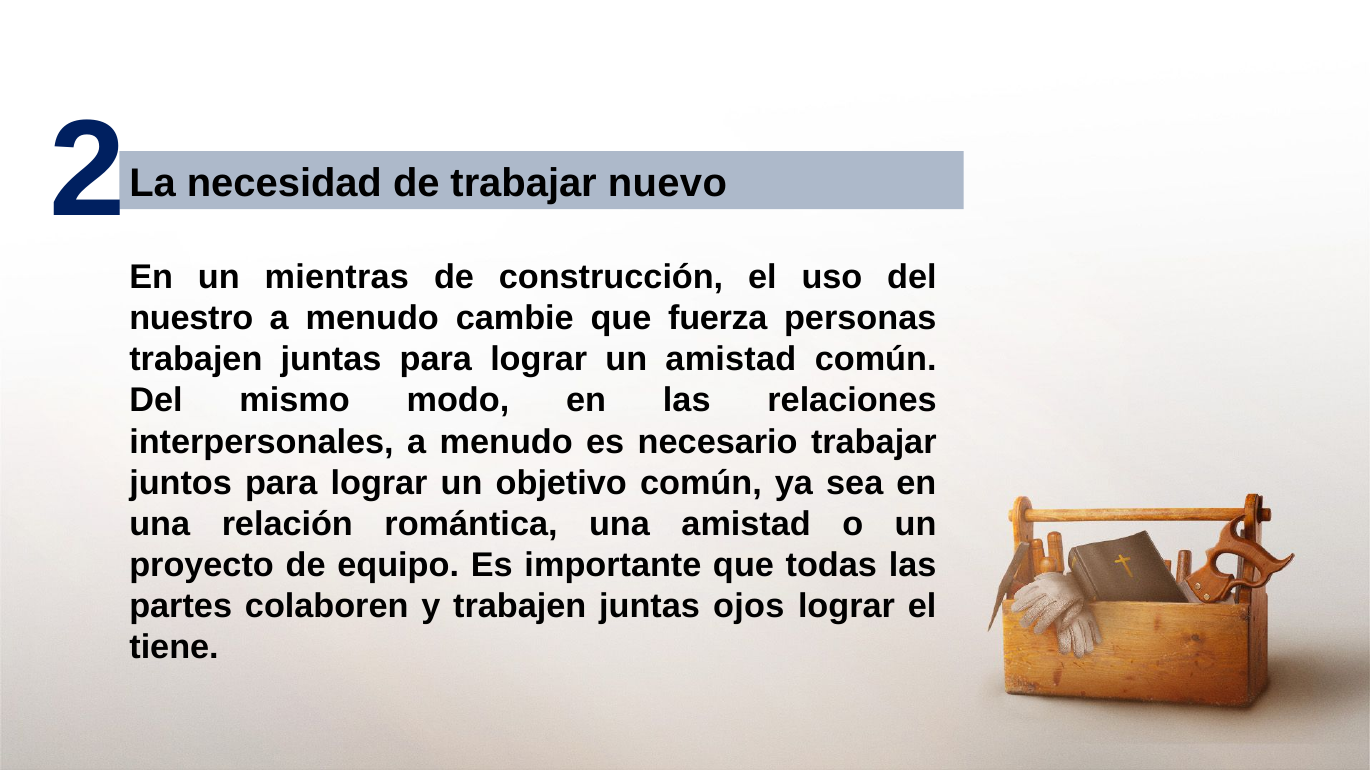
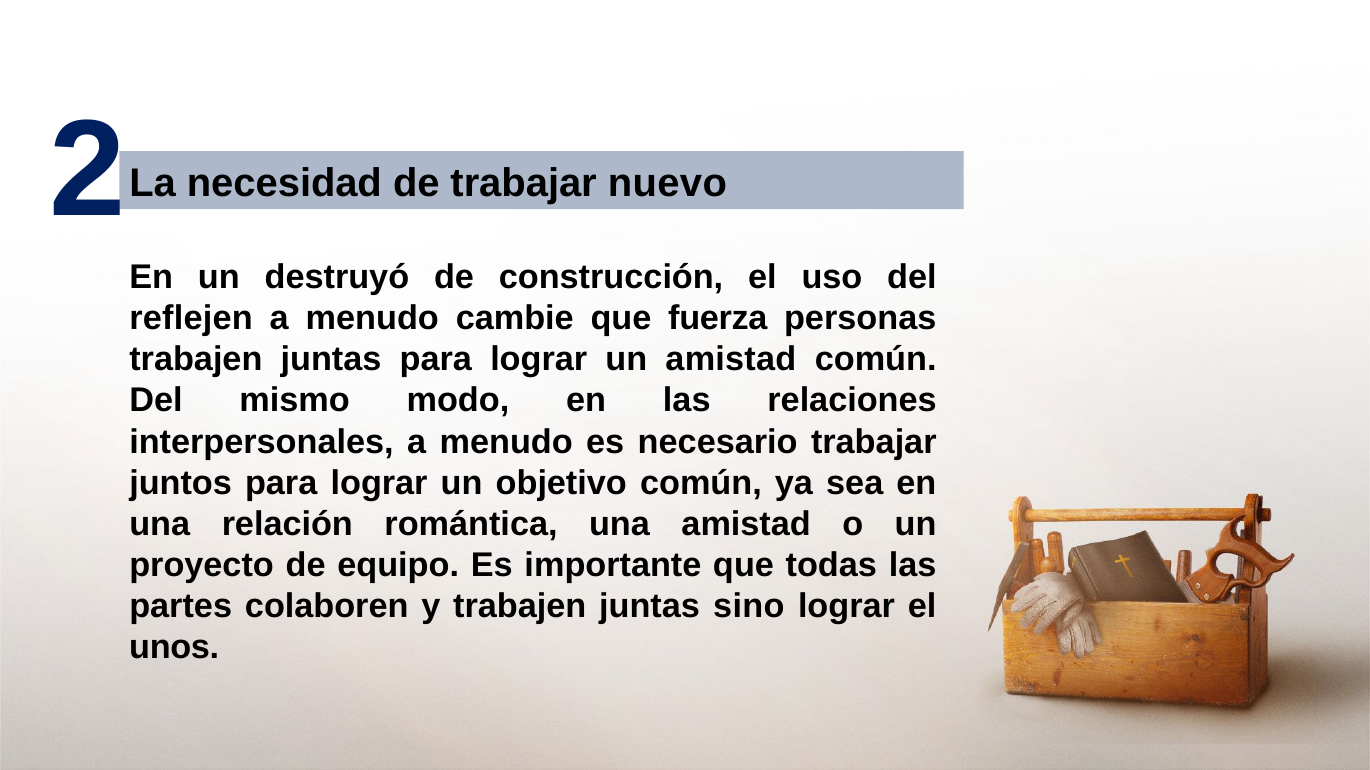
mientras: mientras -> destruyó
nuestro: nuestro -> reflejen
ojos: ojos -> sino
tiene: tiene -> unos
